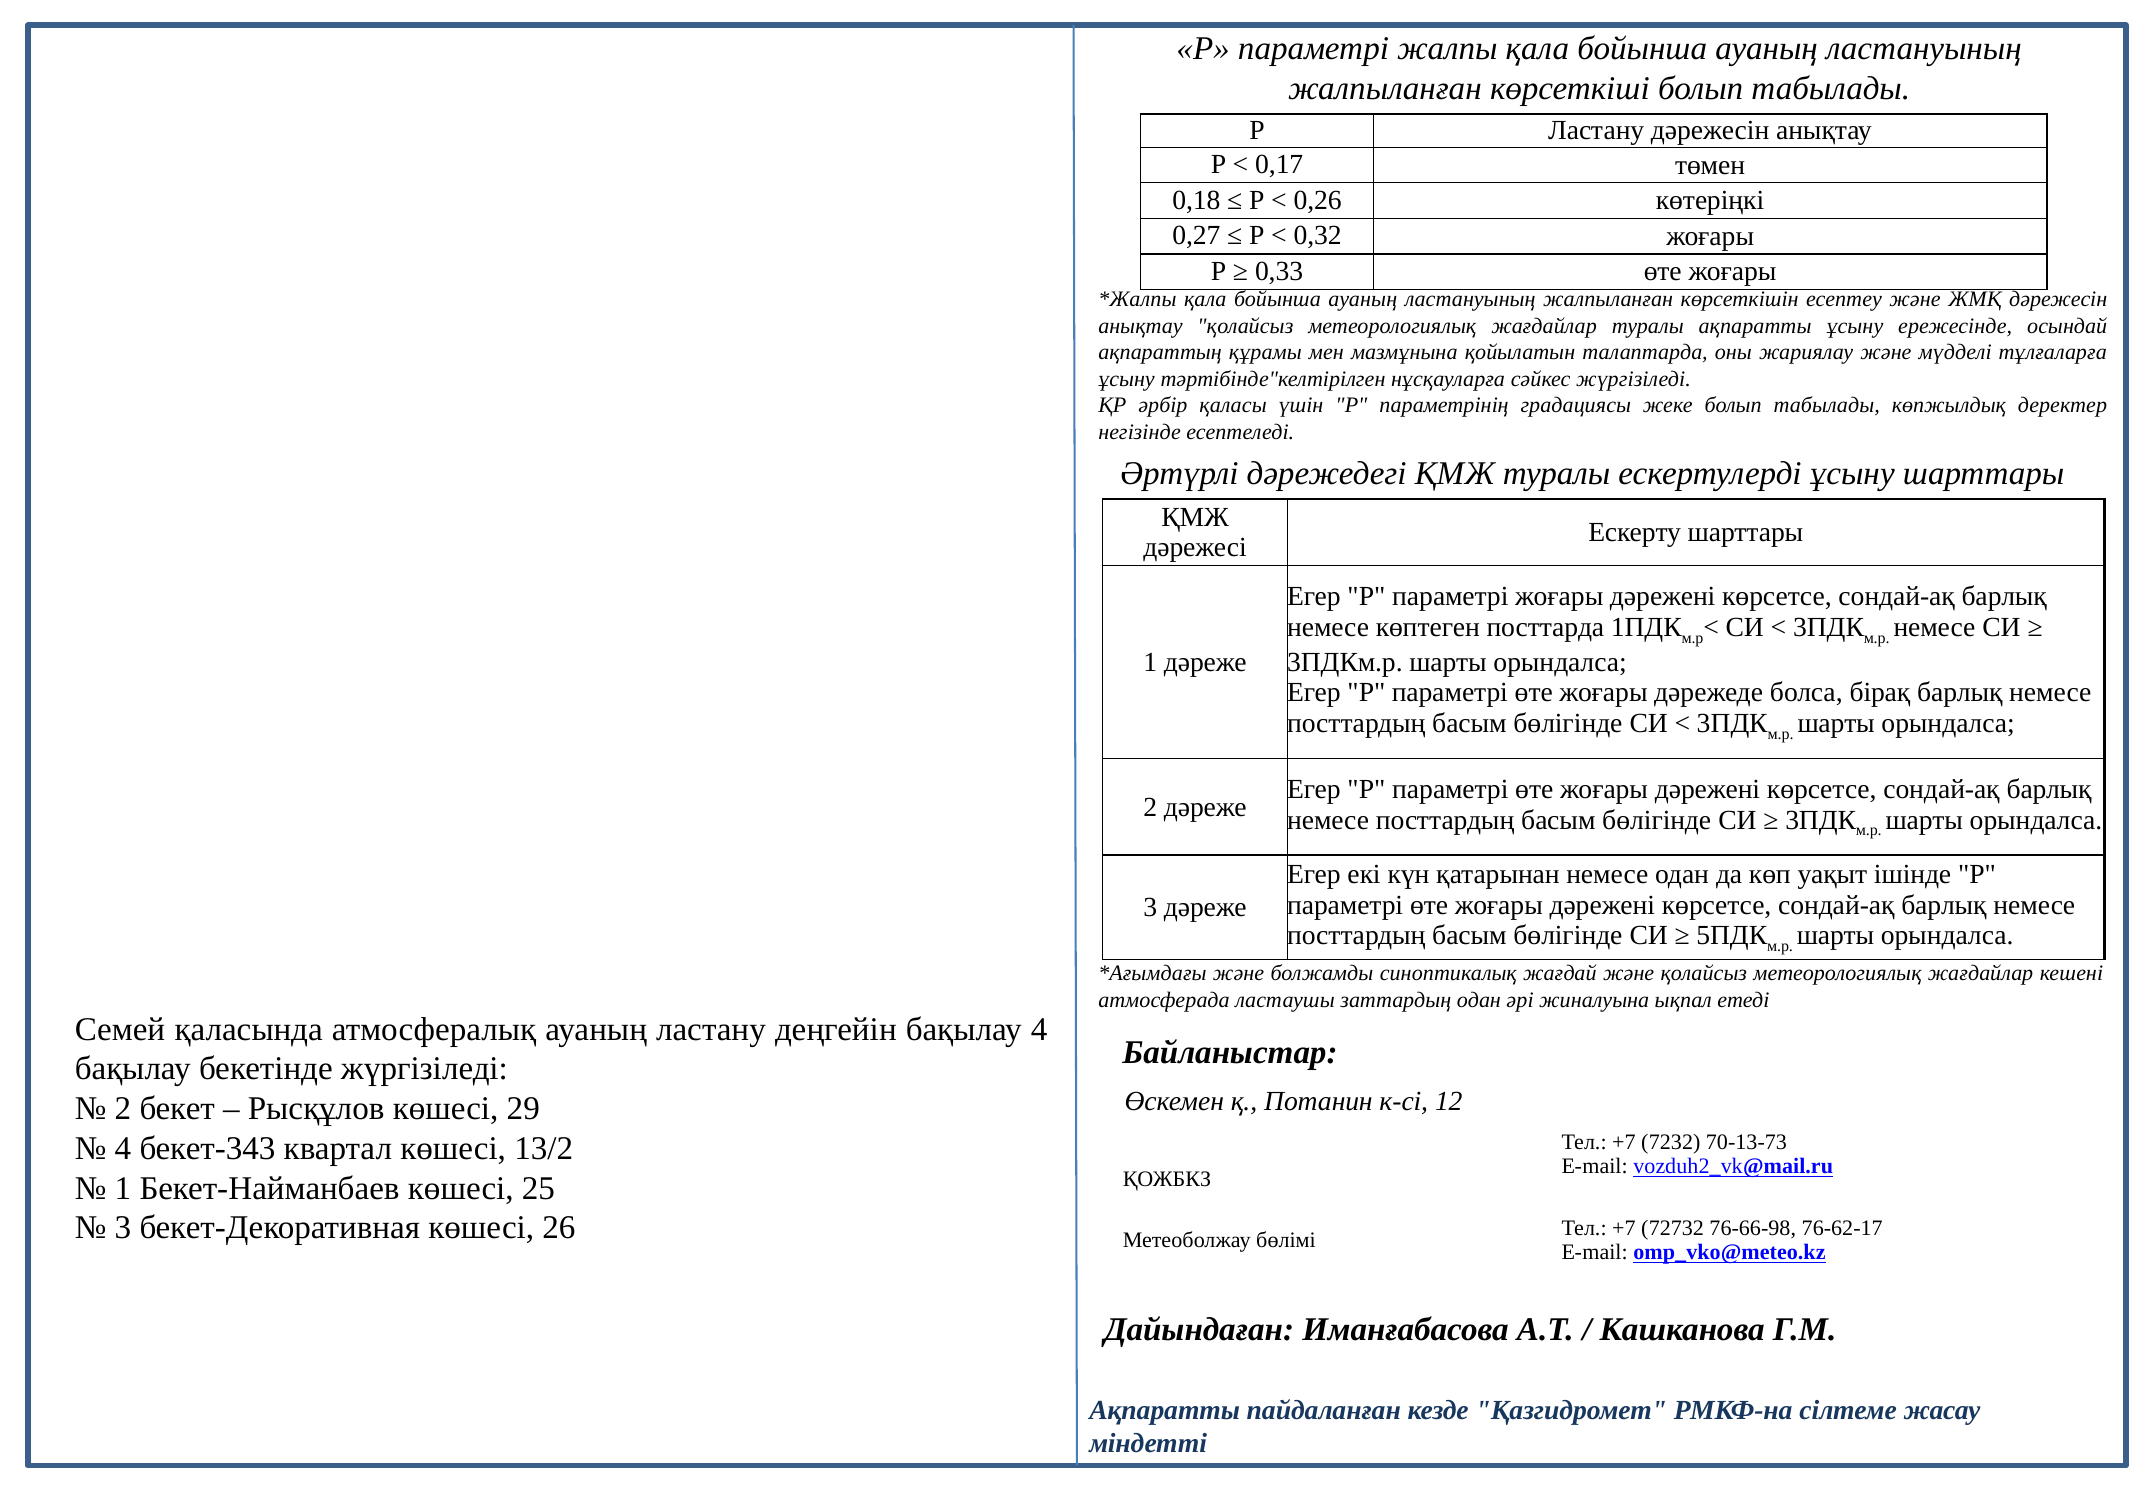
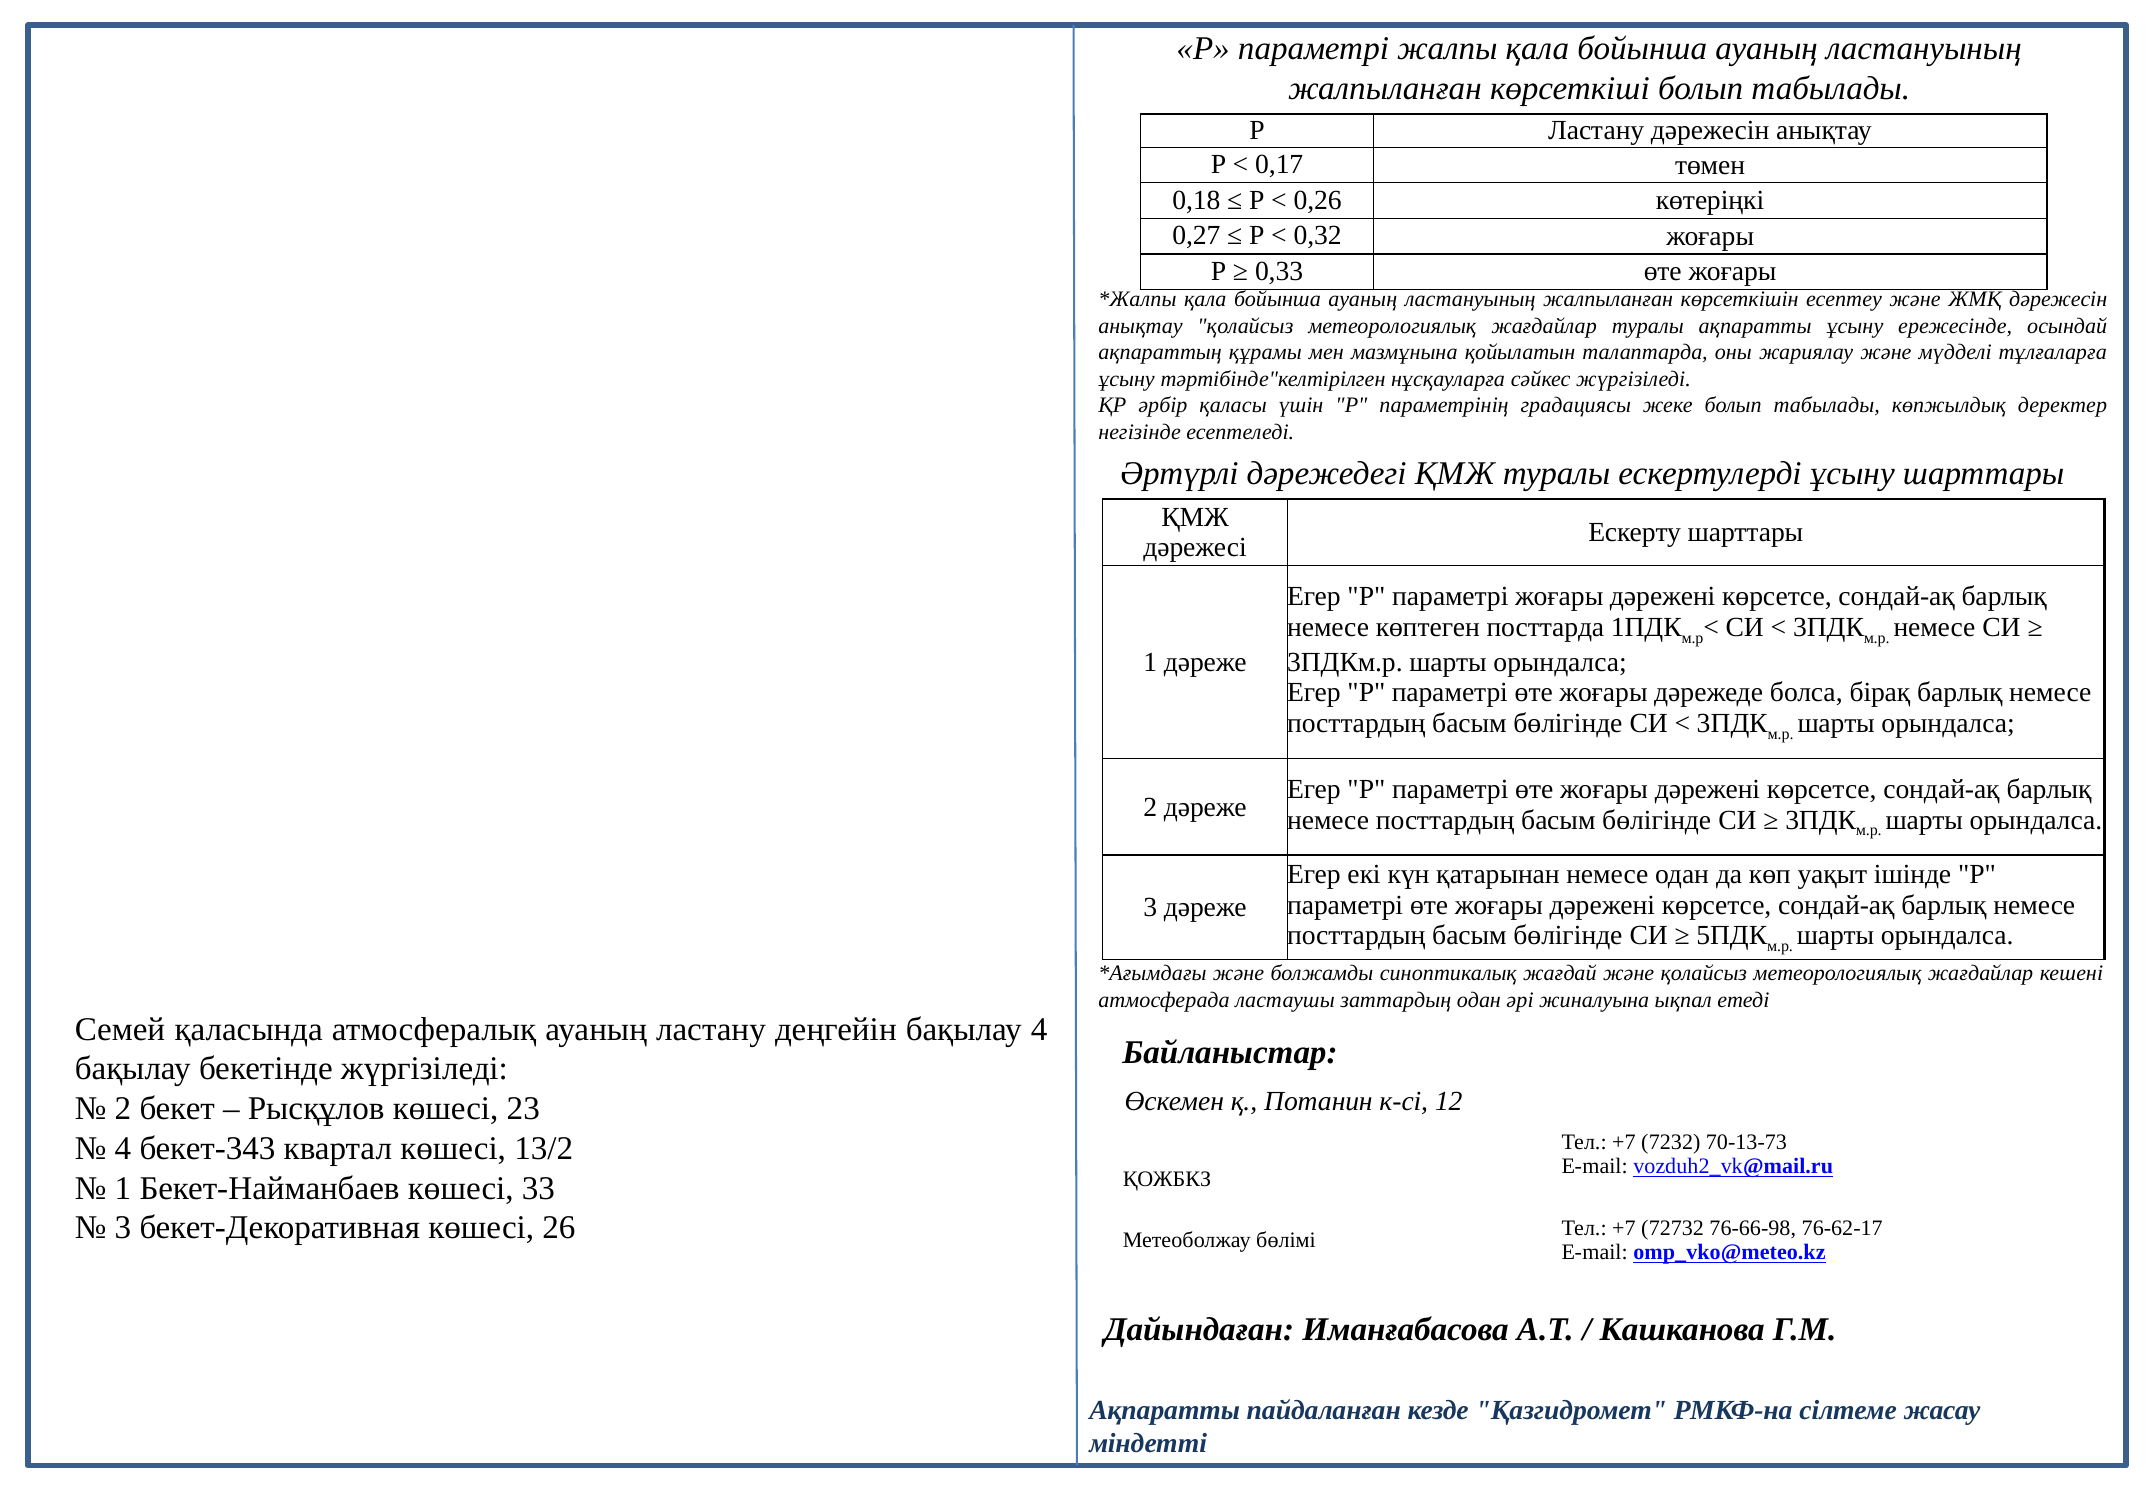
29: 29 -> 23
25: 25 -> 33
